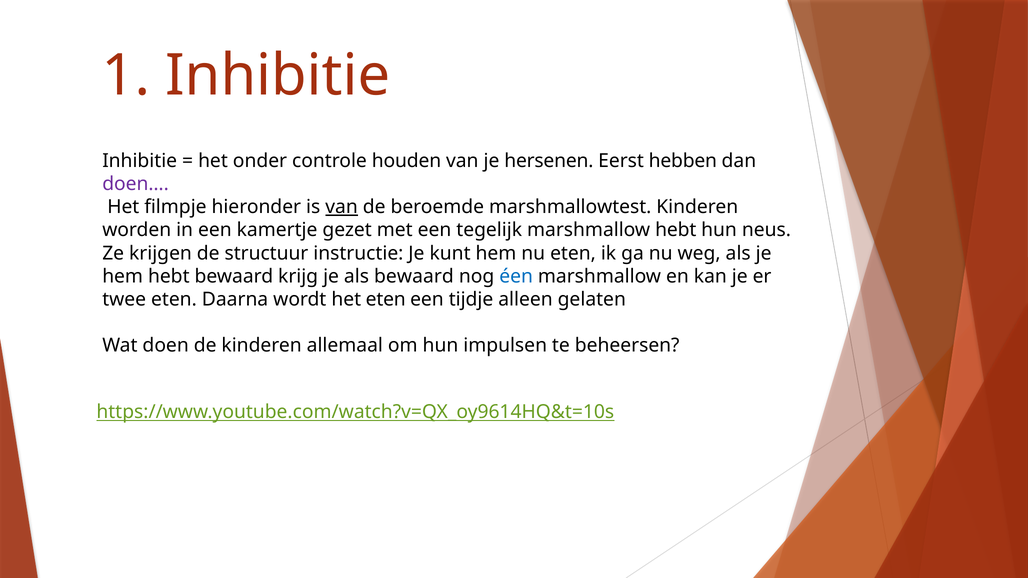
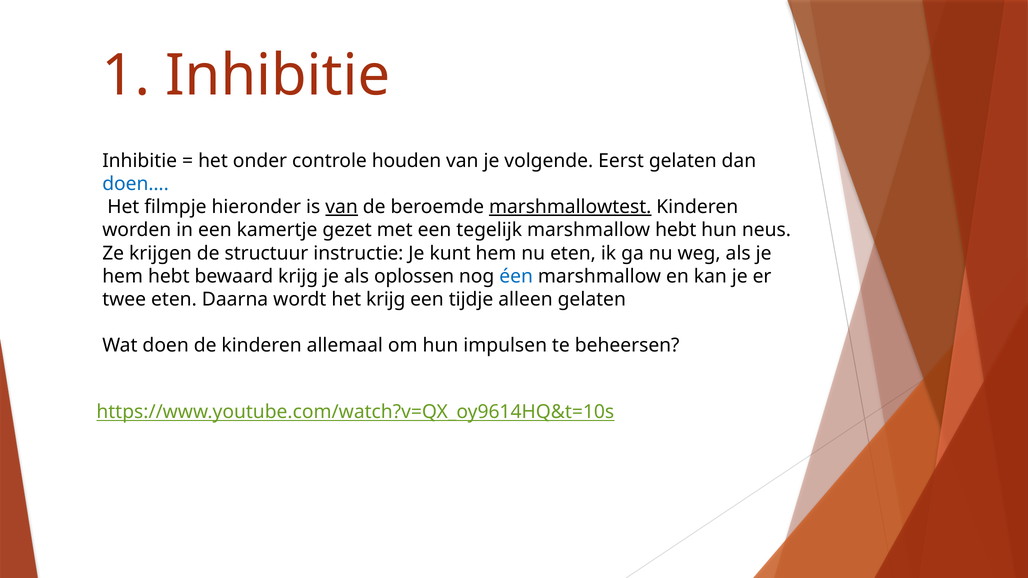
hersenen: hersenen -> volgende
Eerst hebben: hebben -> gelaten
doen… colour: purple -> blue
marshmallowtest underline: none -> present
als bewaard: bewaard -> oplossen
het eten: eten -> krijg
